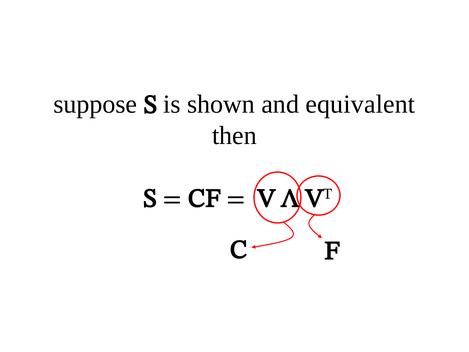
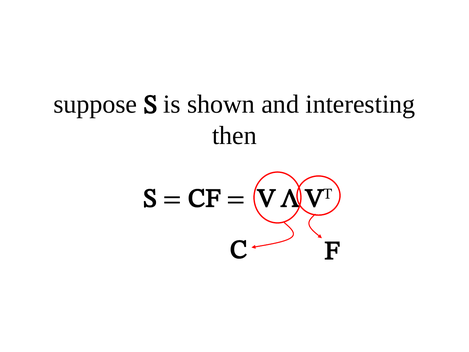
equivalent: equivalent -> interesting
